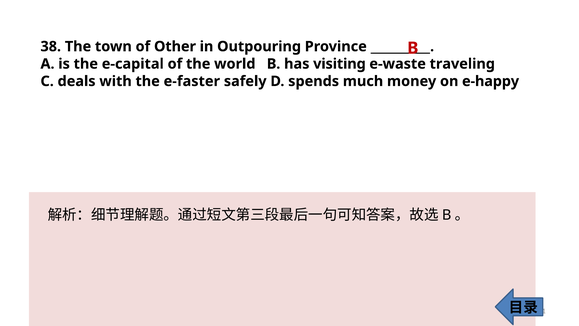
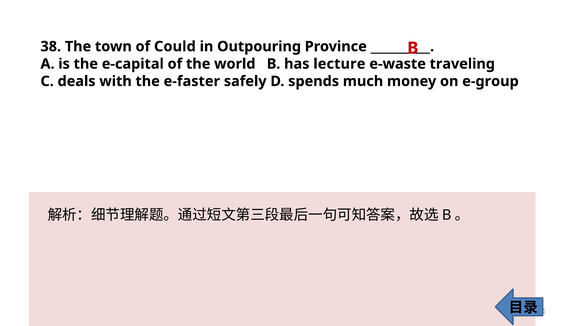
Other: Other -> Could
visiting: visiting -> lecture
e-happy: e-happy -> e-group
